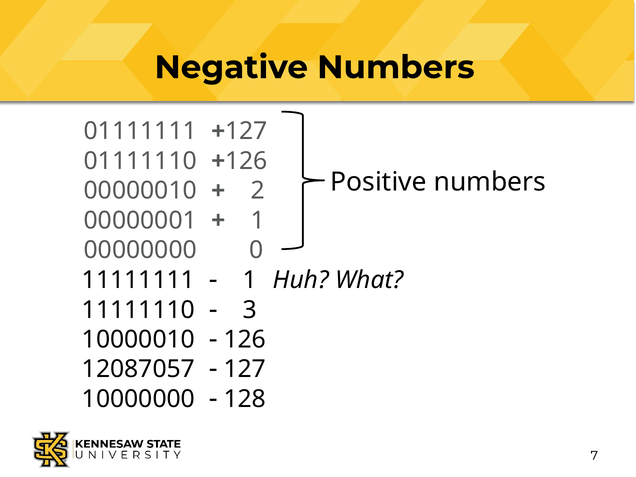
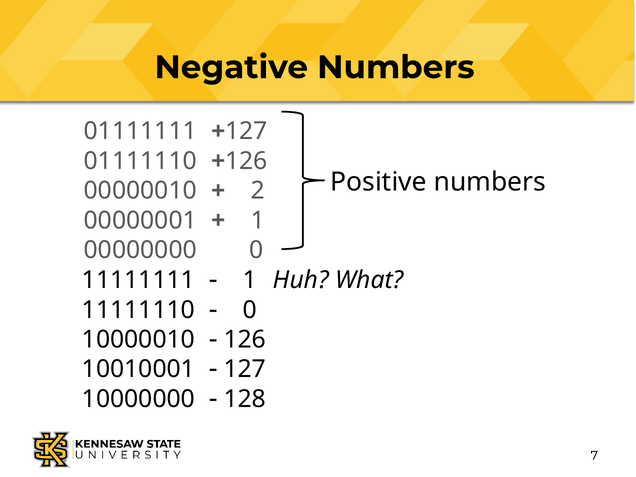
3 at (250, 310): 3 -> 0
12087057: 12087057 -> 10010001
